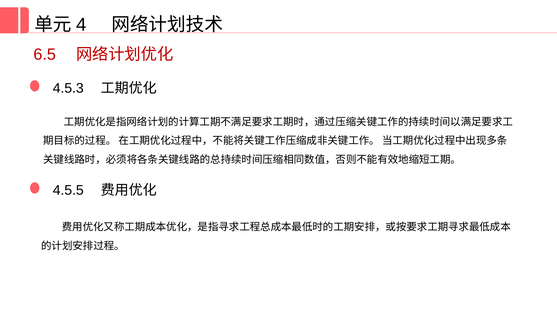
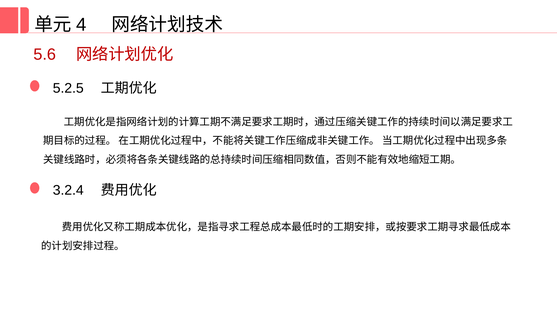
6.5: 6.5 -> 5.6
4.5.3: 4.5.3 -> 5.2.5
4.5.5: 4.5.5 -> 3.2.4
